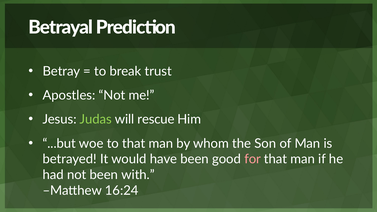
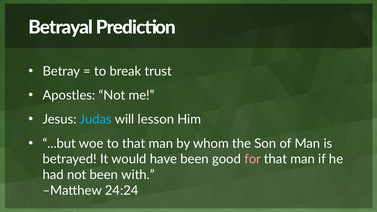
Judas colour: light green -> light blue
rescue: rescue -> lesson
16:24: 16:24 -> 24:24
